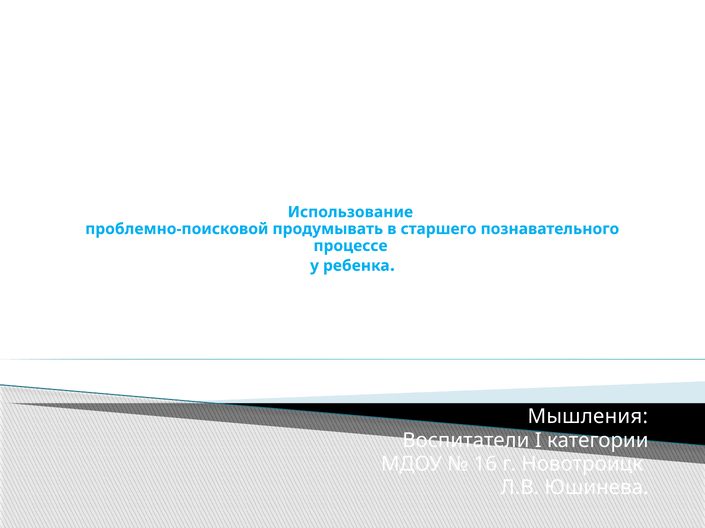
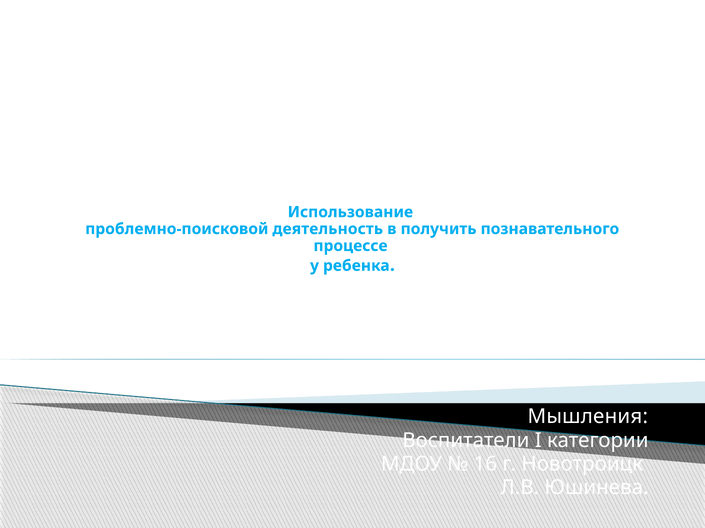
продумывать: продумывать -> деятельность
старшего: старшего -> получить
